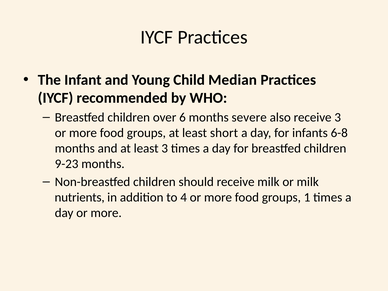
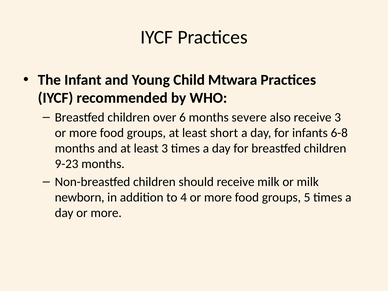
Median: Median -> Mtwara
nutrients: nutrients -> newborn
1: 1 -> 5
